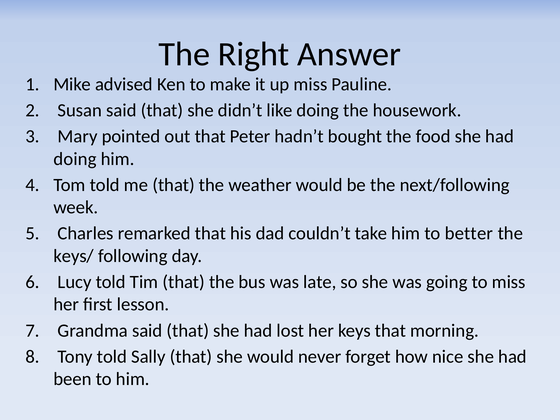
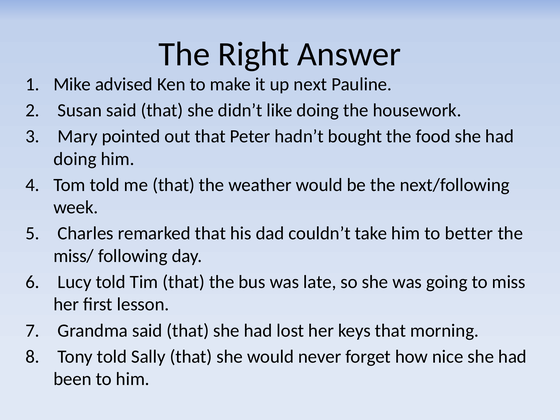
up miss: miss -> next
keys/: keys/ -> miss/
